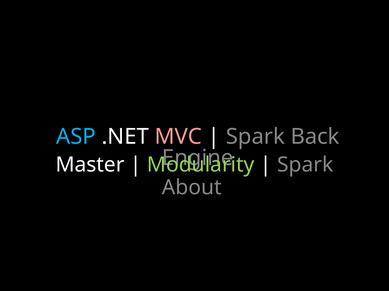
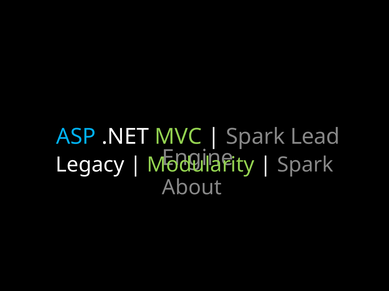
MVC colour: pink -> light green
Back: Back -> Lead
Master: Master -> Legacy
